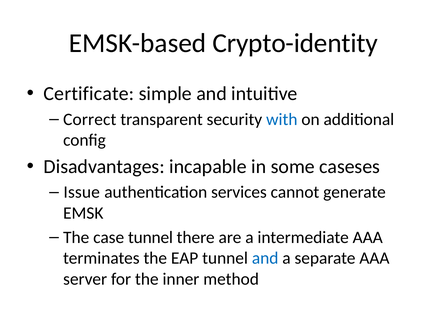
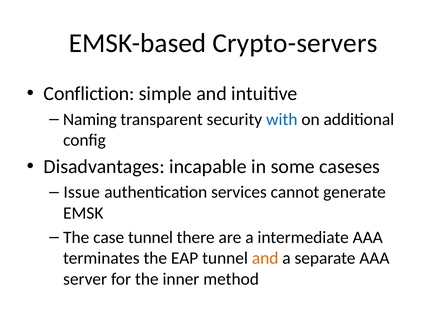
Crypto-identity: Crypto-identity -> Crypto-servers
Certificate: Certificate -> Confliction
Correct: Correct -> Naming
and at (265, 258) colour: blue -> orange
